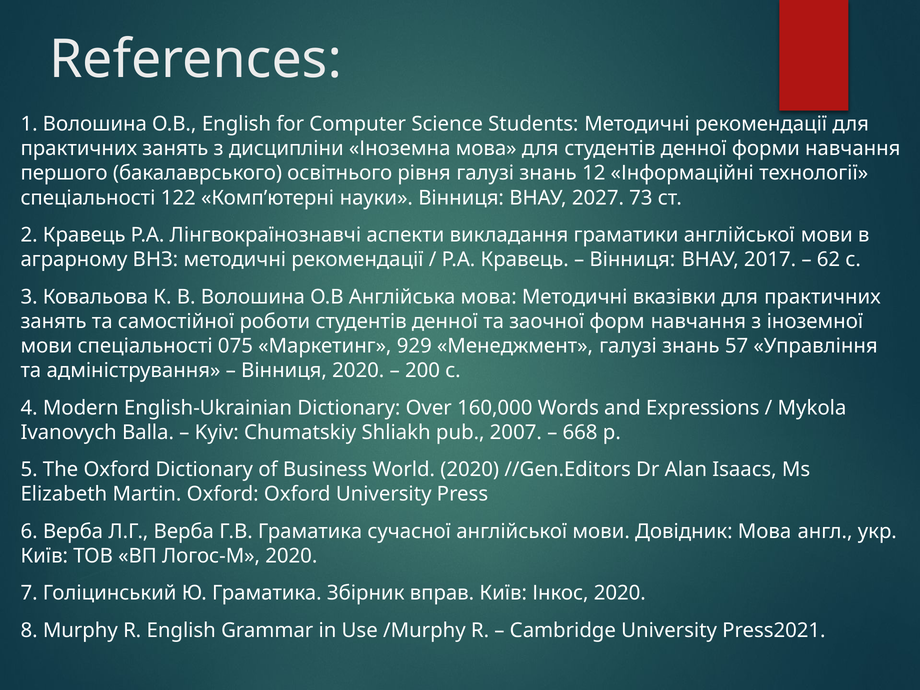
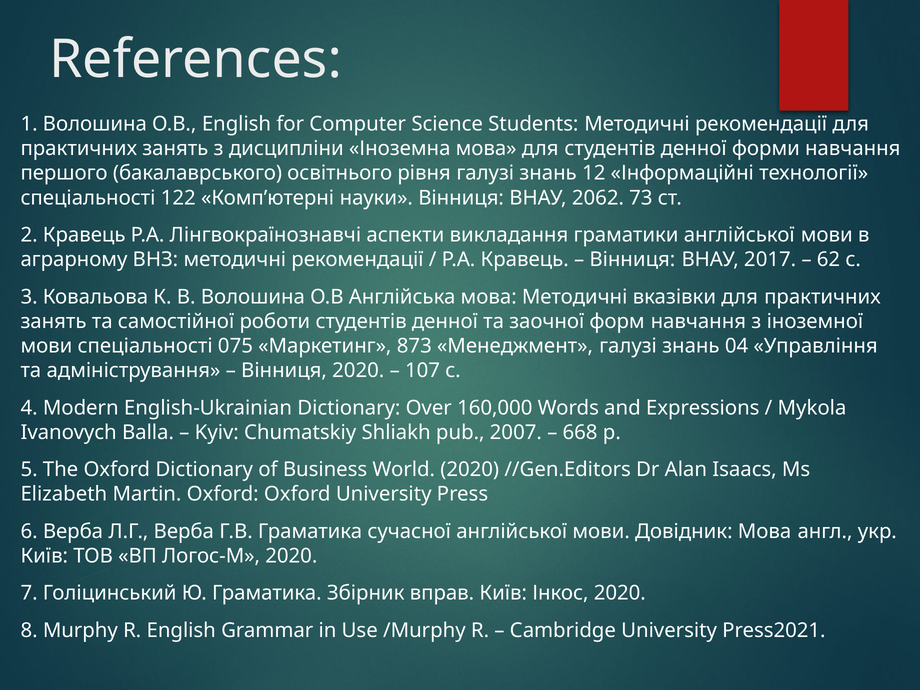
2027: 2027 -> 2062
929: 929 -> 873
57: 57 -> 04
200: 200 -> 107
